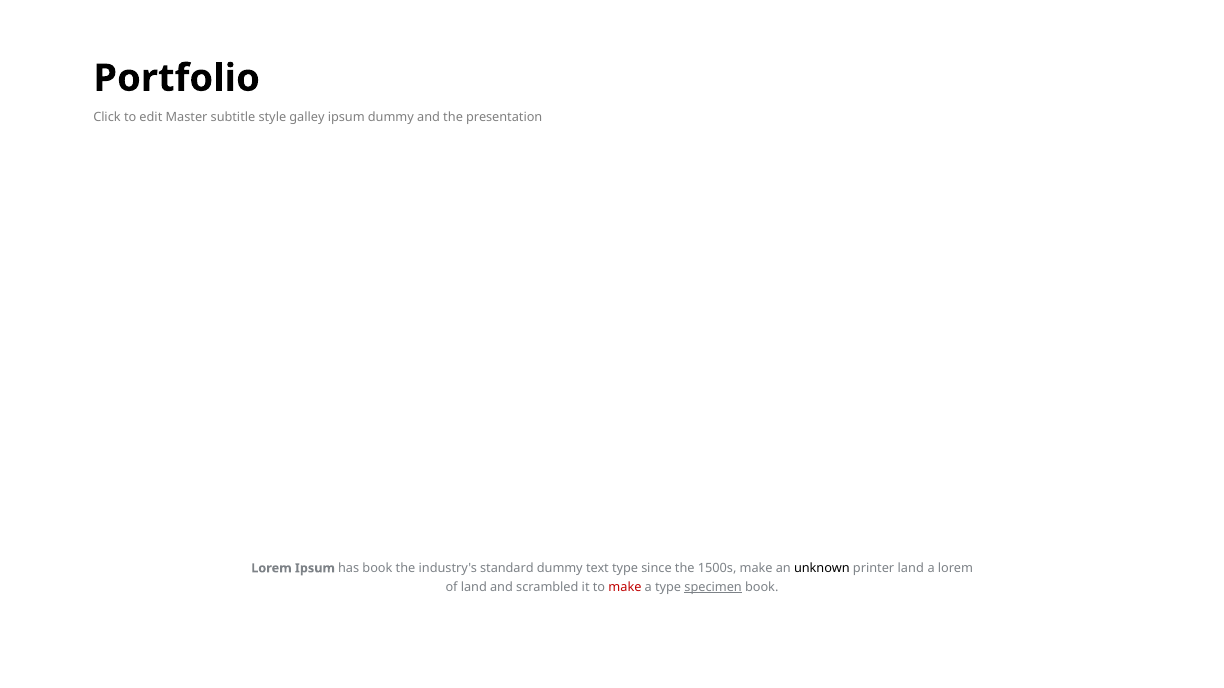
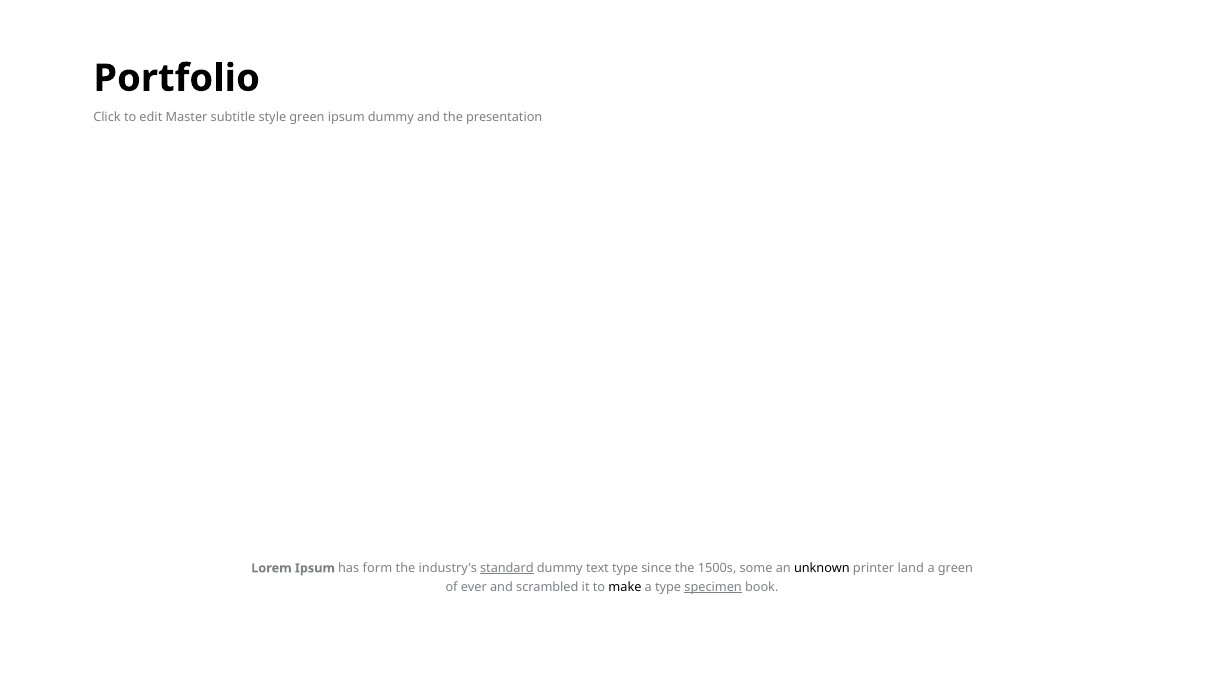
style galley: galley -> green
has book: book -> form
standard underline: none -> present
1500s make: make -> some
a lorem: lorem -> green
of land: land -> ever
make at (625, 588) colour: red -> black
